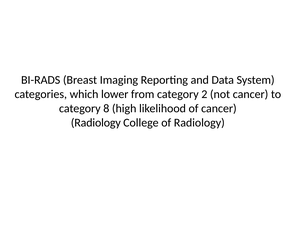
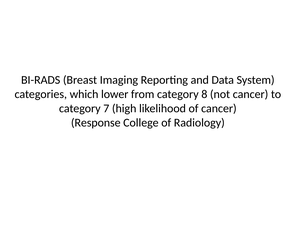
2: 2 -> 8
8: 8 -> 7
Radiology at (96, 123): Radiology -> Response
